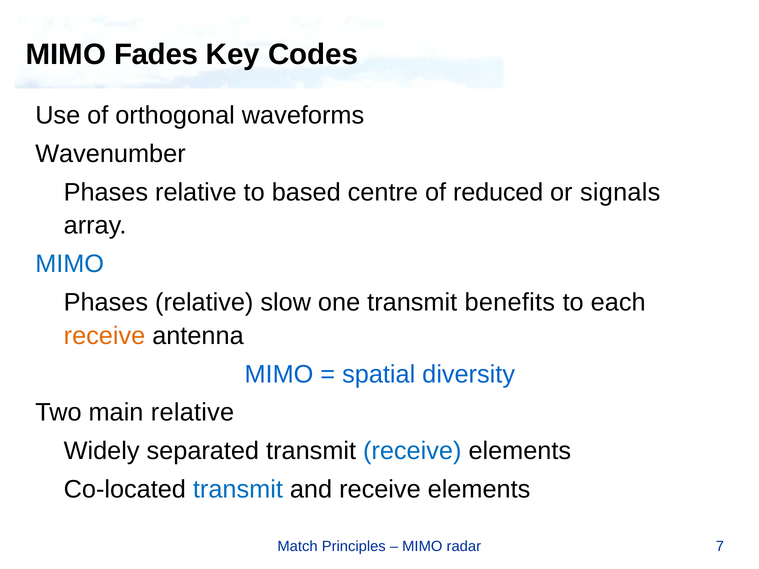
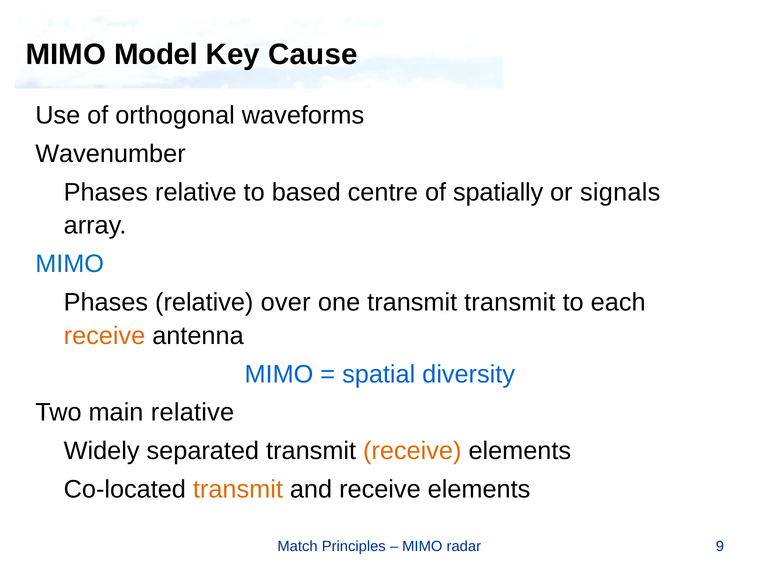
Fades: Fades -> Model
Codes: Codes -> Cause
reduced: reduced -> spatially
slow: slow -> over
transmit benefits: benefits -> transmit
receive at (412, 451) colour: blue -> orange
transmit at (238, 490) colour: blue -> orange
7: 7 -> 9
